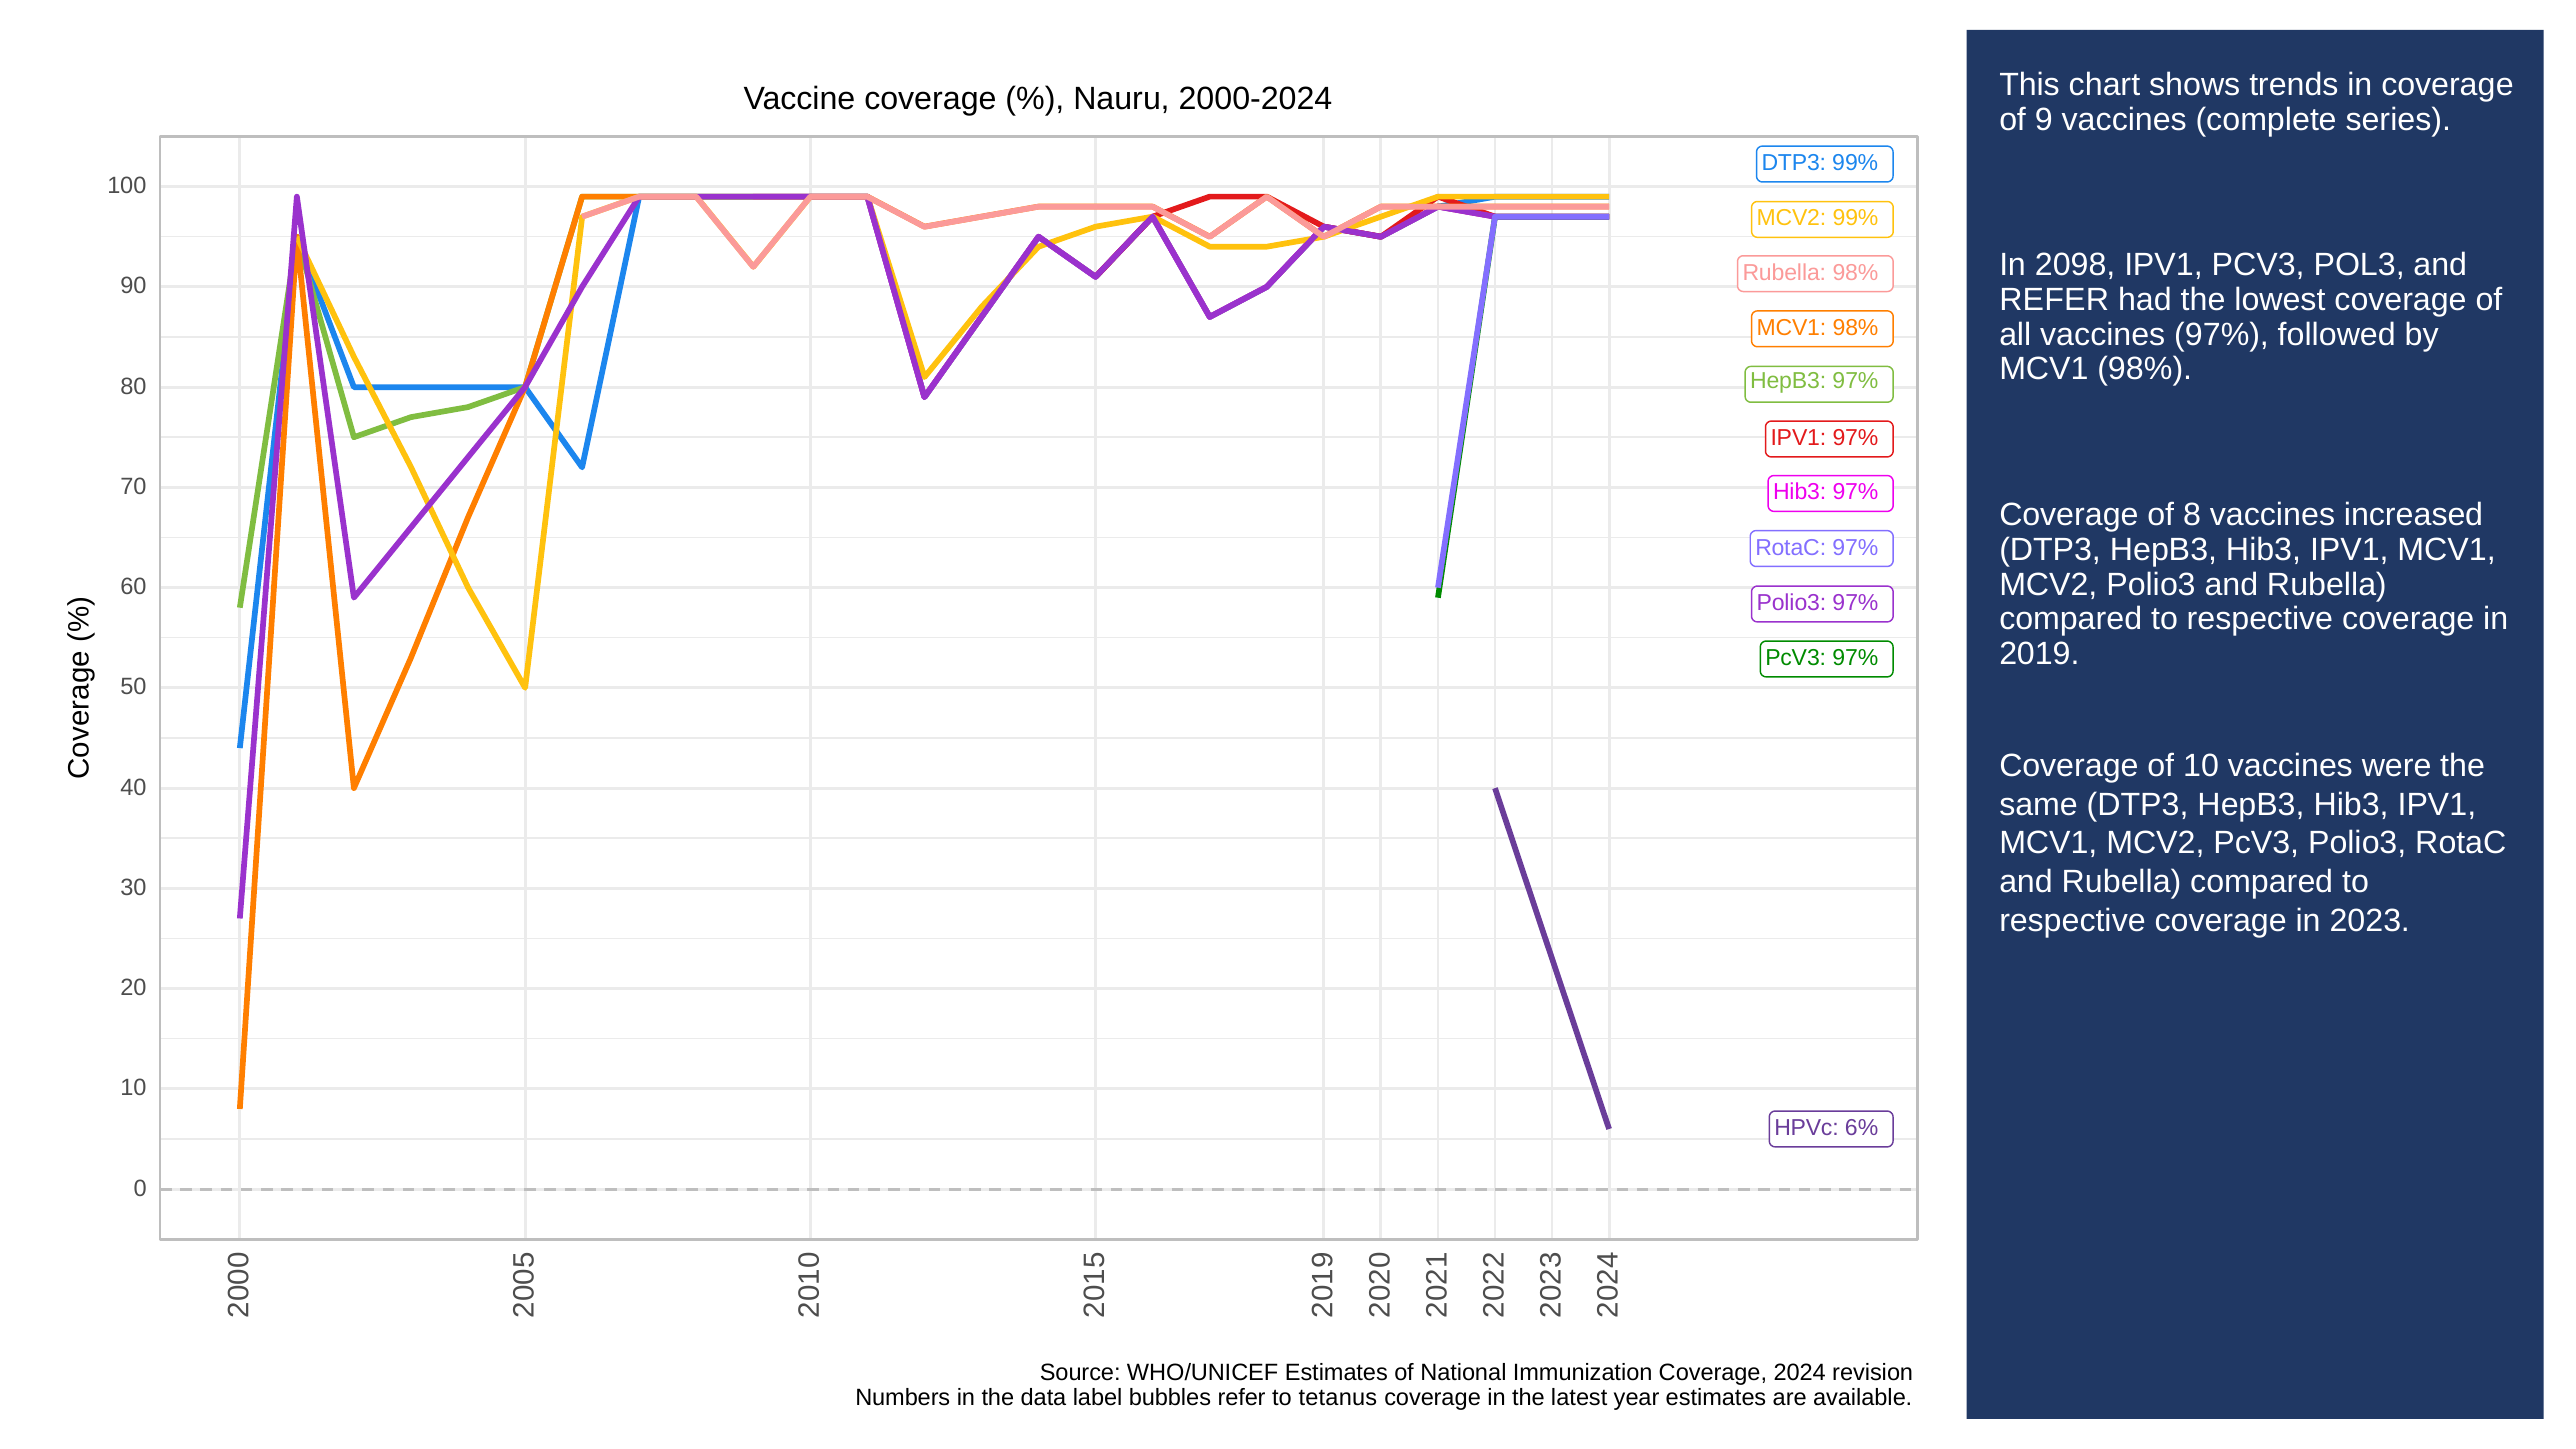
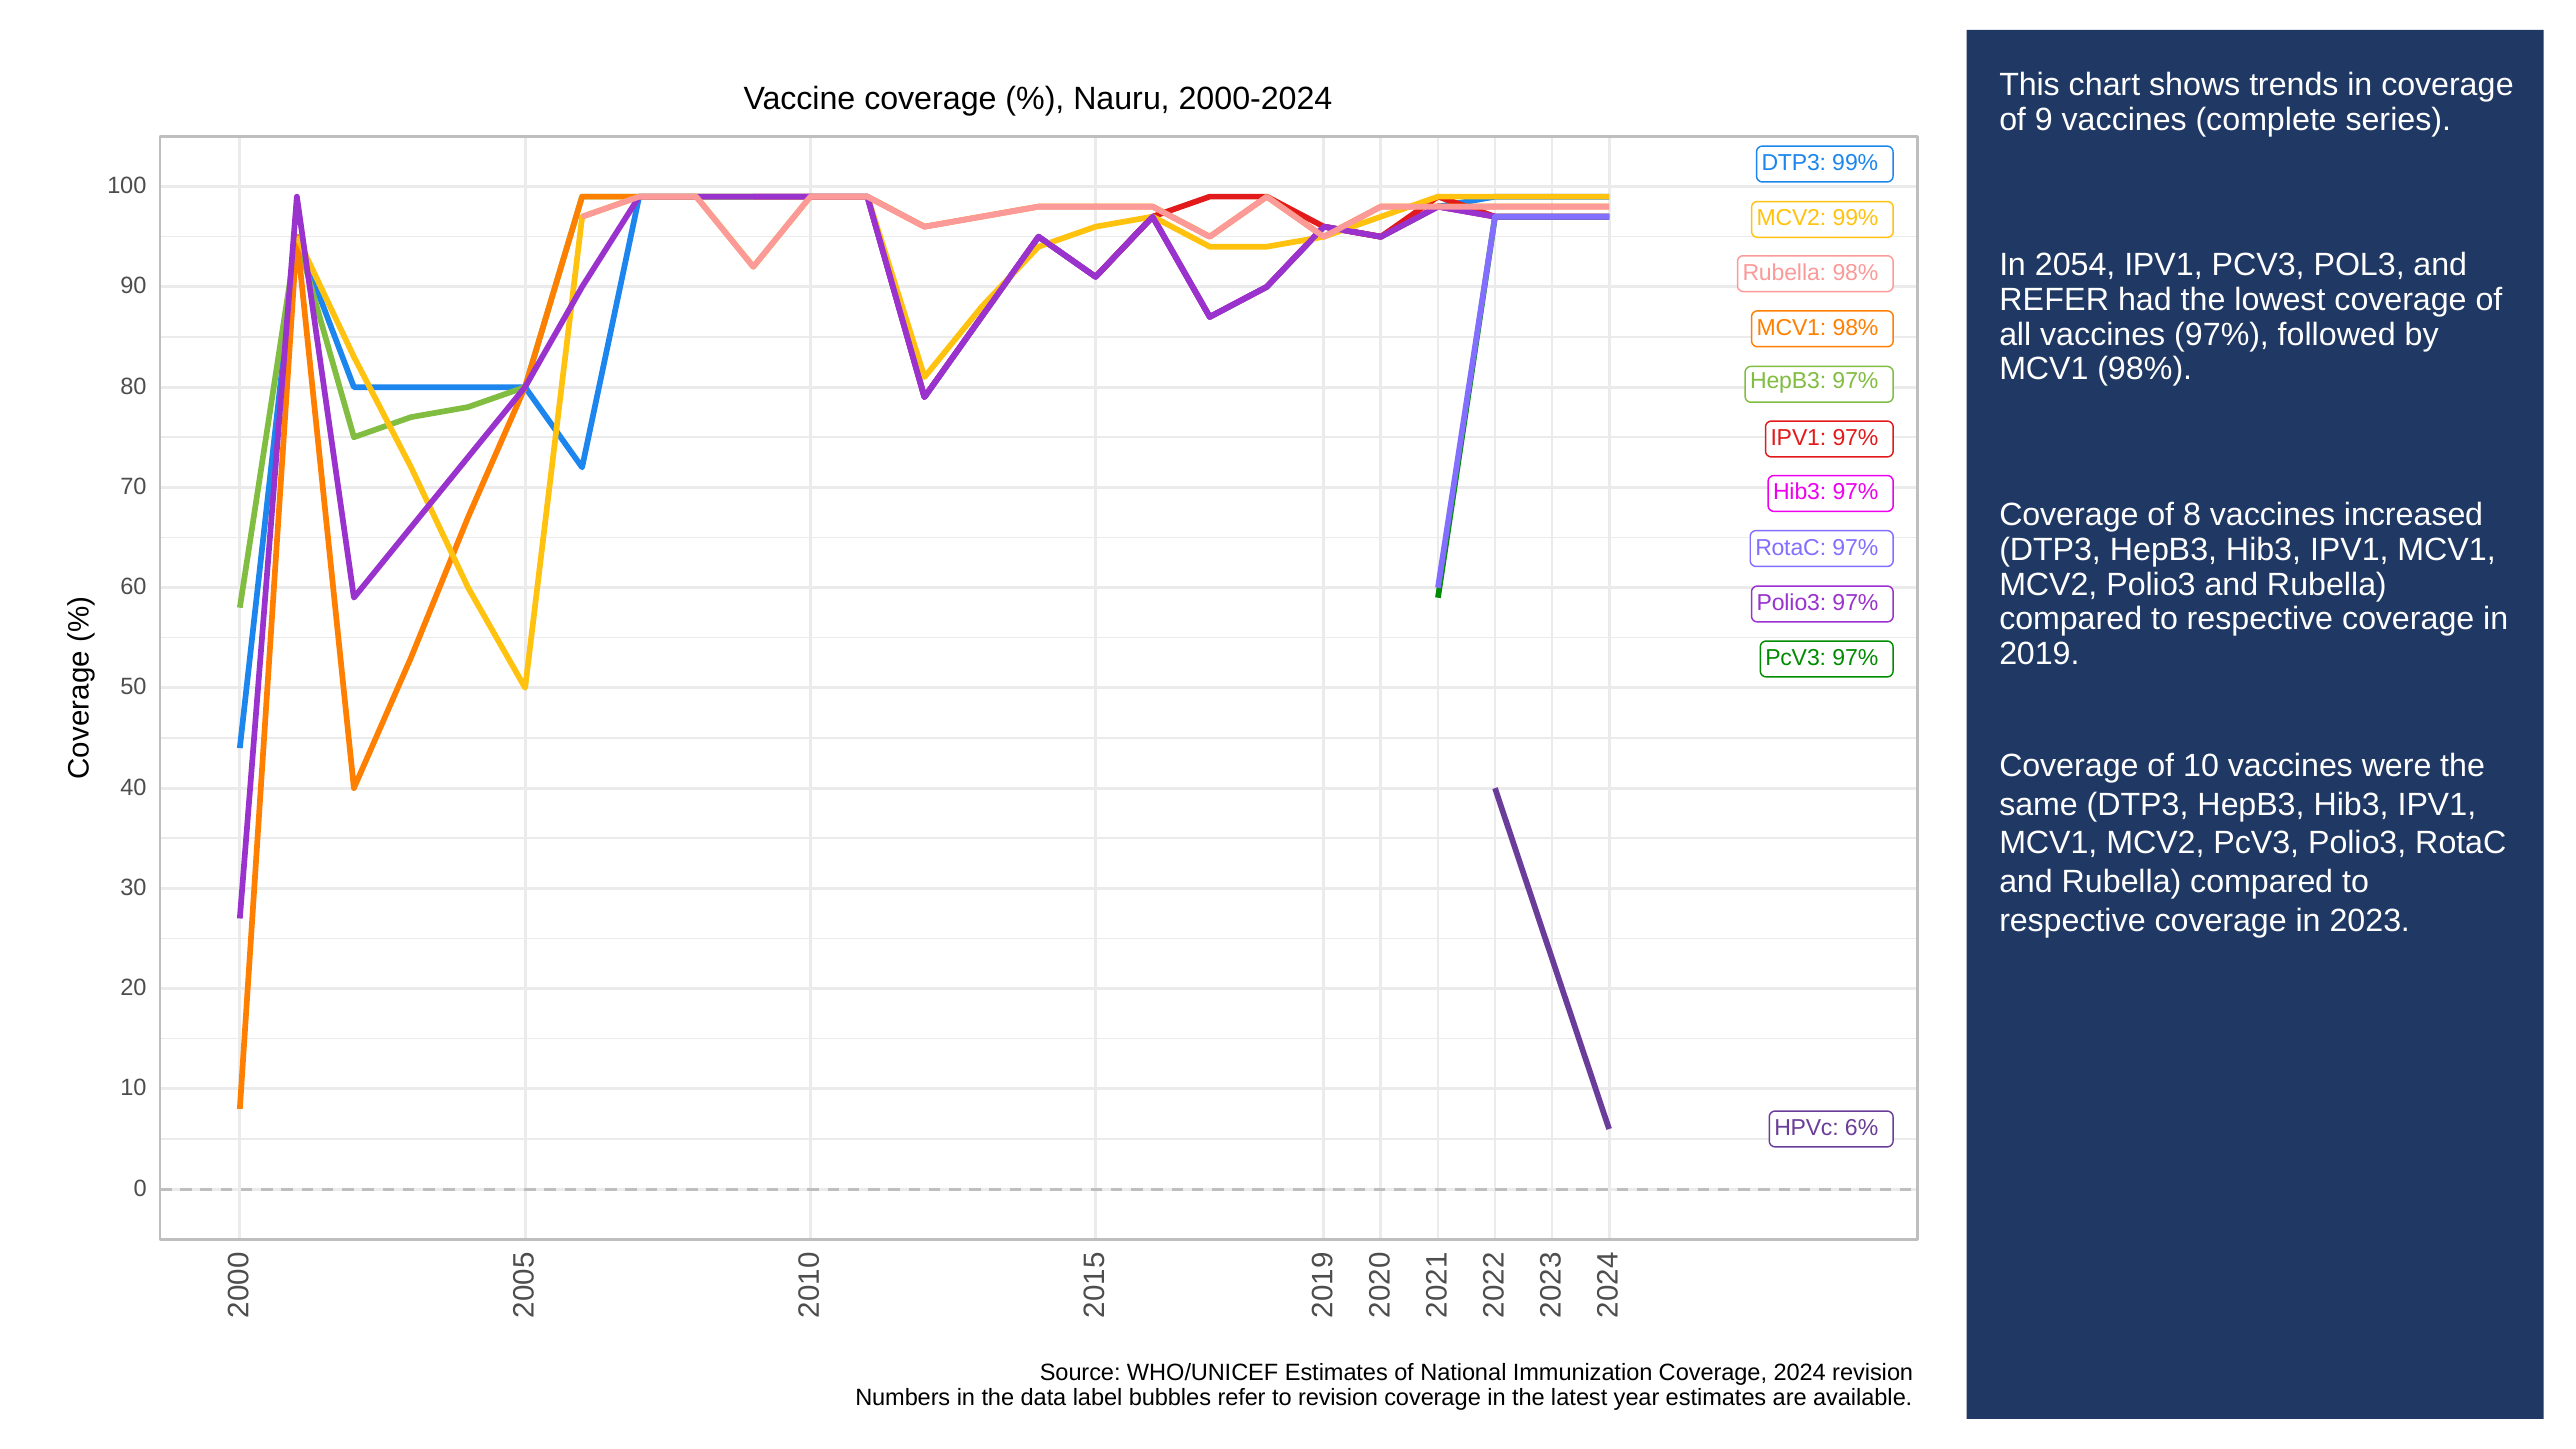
2098: 2098 -> 2054
to tetanus: tetanus -> revision
